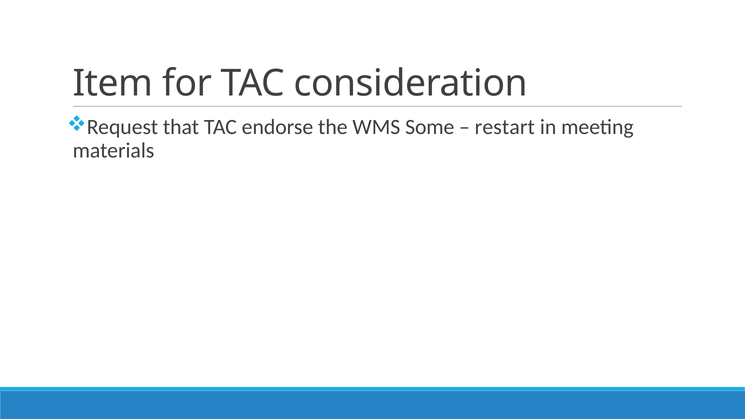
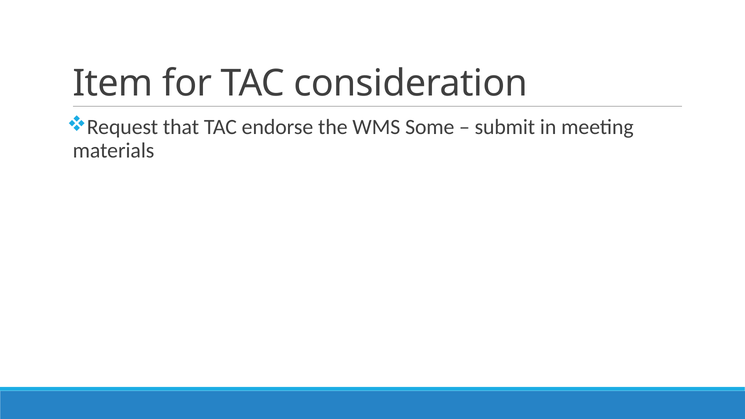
restart: restart -> submit
